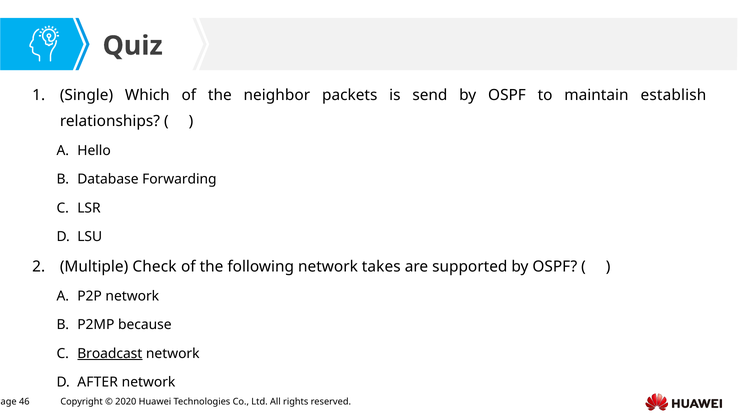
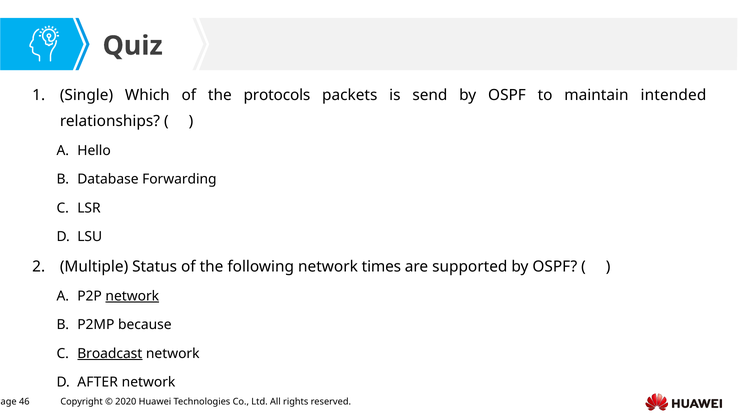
neighbor: neighbor -> protocols
establish: establish -> intended
Check: Check -> Status
takes: takes -> times
network at (132, 296) underline: none -> present
